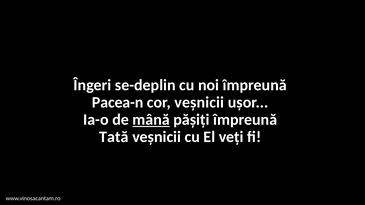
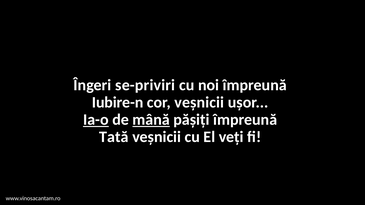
se-deplin: se-deplin -> se-priviri
Pacea-n: Pacea-n -> Iubire-n
Ia-o underline: none -> present
